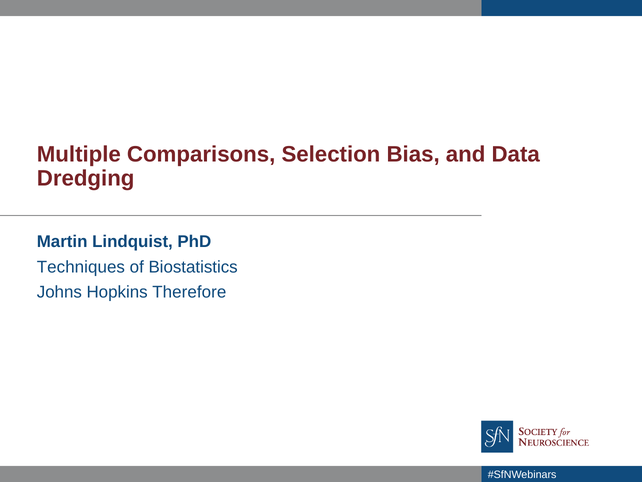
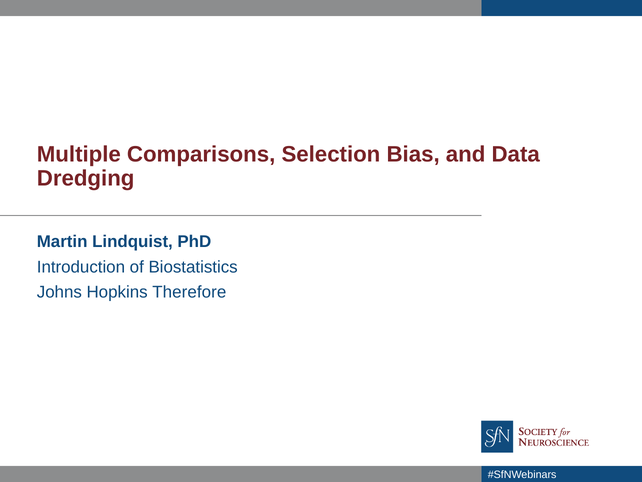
Techniques: Techniques -> Introduction
